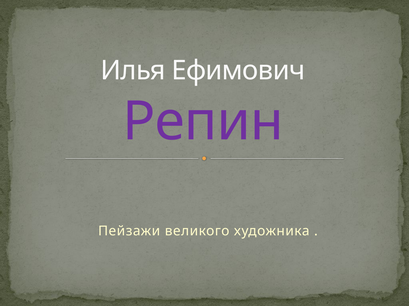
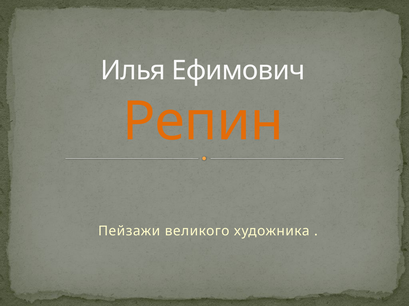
Репин colour: purple -> orange
